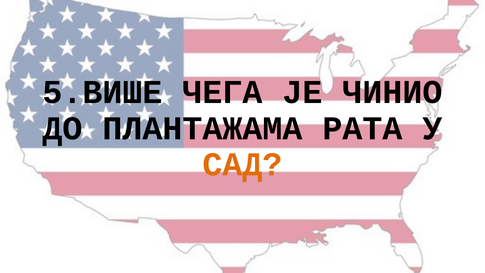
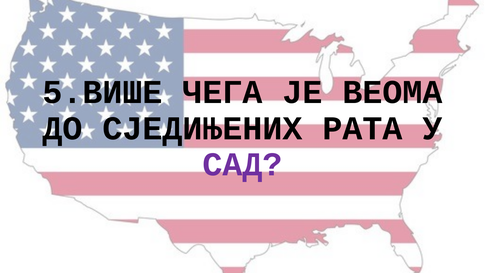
ЧИНИО: ЧИНИО -> ВЕОМА
ПЛАНТАЖАМА: ПЛАНТАЖАМА -> СЈЕДИЊЕНИХ
САД colour: orange -> purple
